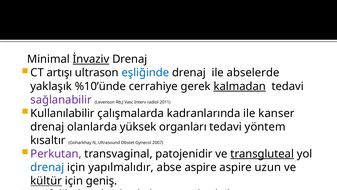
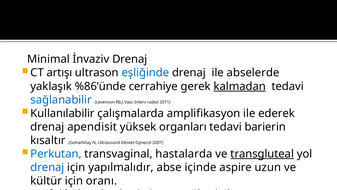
İnvaziv underline: present -> none
%10’ünde: %10’ünde -> %86’ünde
sağlanabilir colour: purple -> blue
kadranlarında: kadranlarında -> amplifikasyon
kanser: kanser -> ederek
olanlarda: olanlarda -> apendisit
yöntem: yöntem -> barierin
Perkutan colour: purple -> blue
patojenidir: patojenidir -> hastalarda
abse aspire: aspire -> içinde
kültür underline: present -> none
için geniş: geniş -> oranı
